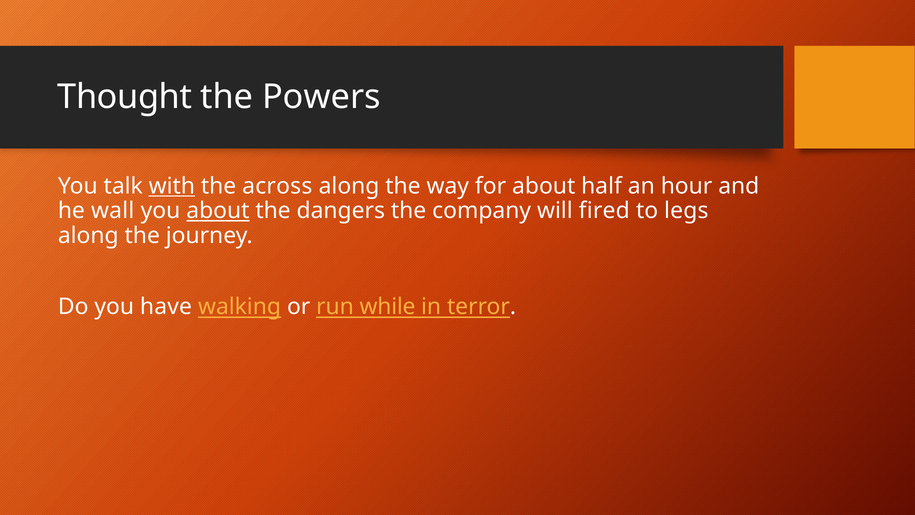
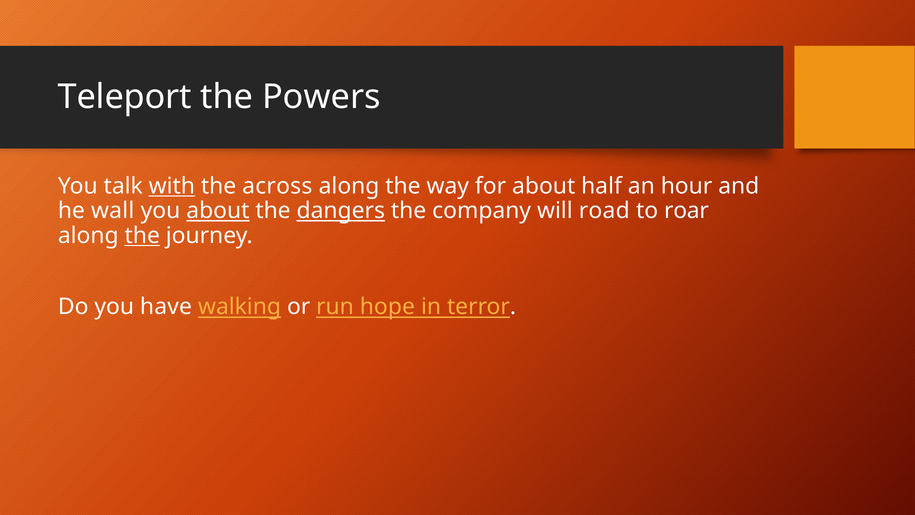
Thought: Thought -> Teleport
dangers underline: none -> present
fired: fired -> road
legs: legs -> roar
the at (142, 235) underline: none -> present
while: while -> hope
